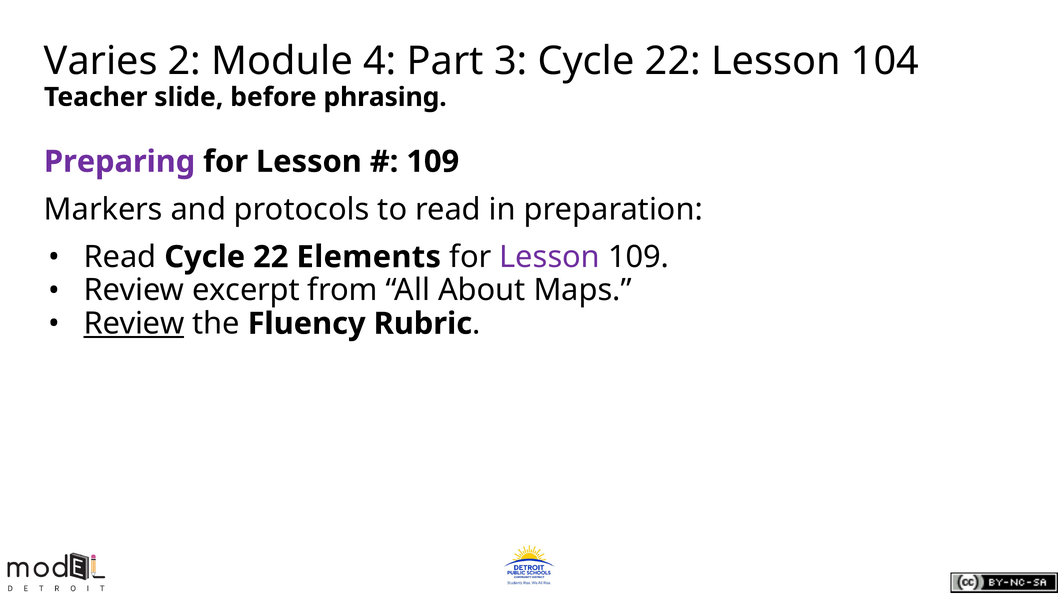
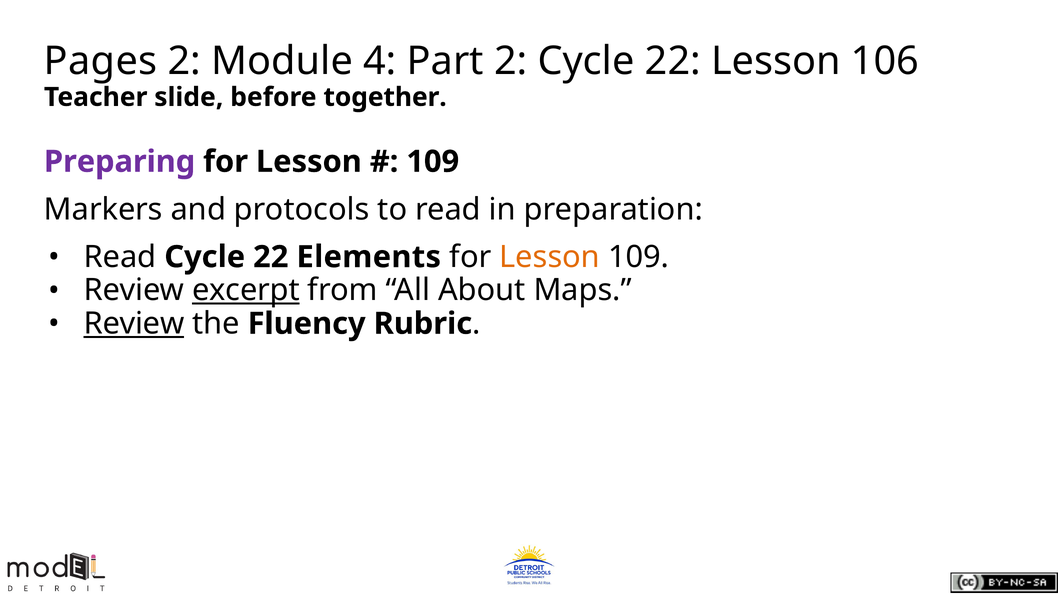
Varies: Varies -> Pages
Part 3: 3 -> 2
104: 104 -> 106
phrasing: phrasing -> together
Lesson at (550, 257) colour: purple -> orange
excerpt underline: none -> present
